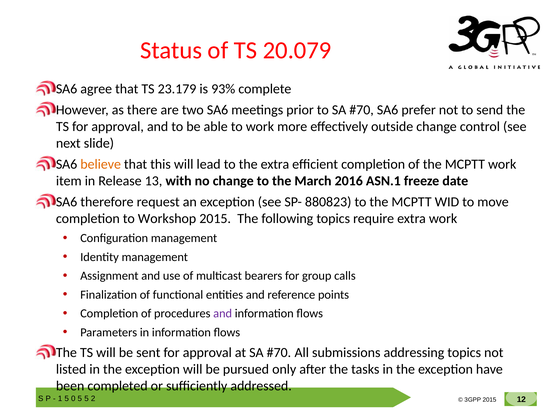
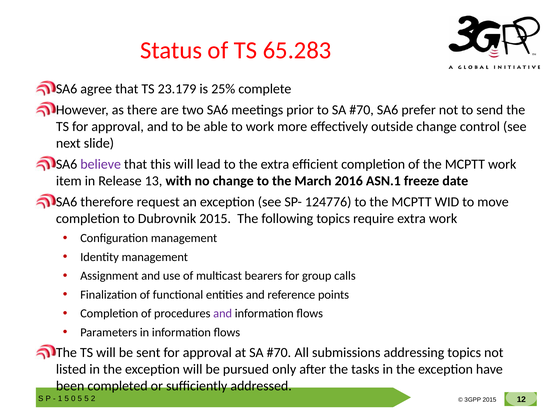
20.079: 20.079 -> 65.283
93%: 93% -> 25%
believe colour: orange -> purple
880823: 880823 -> 124776
Workshop: Workshop -> Dubrovnik
